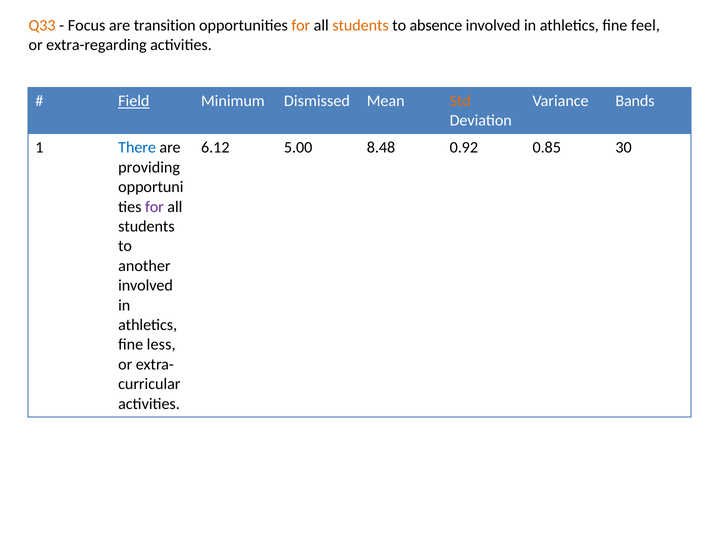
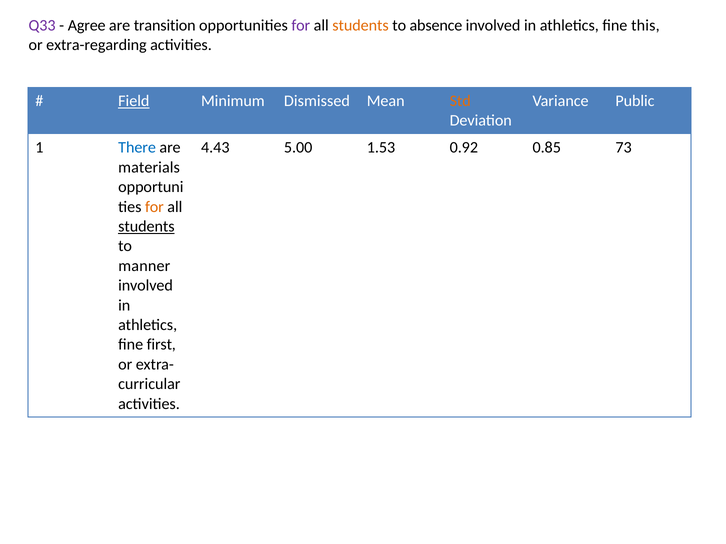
Q33 colour: orange -> purple
Focus: Focus -> Agree
for at (301, 25) colour: orange -> purple
feel: feel -> this
Bands: Bands -> Public
6.12: 6.12 -> 4.43
8.48: 8.48 -> 1.53
30: 30 -> 73
providing: providing -> materials
for at (154, 207) colour: purple -> orange
students at (146, 227) underline: none -> present
another: another -> manner
less: less -> first
